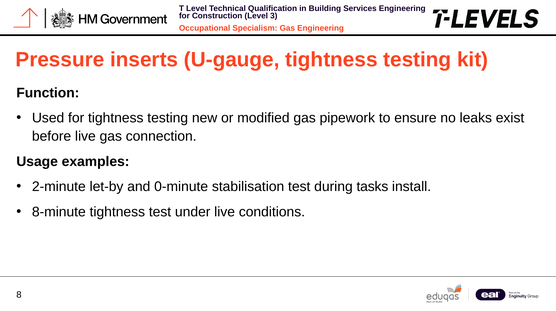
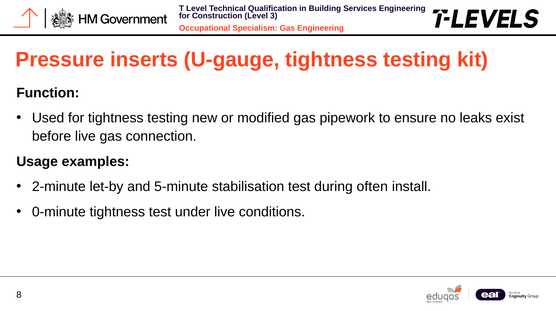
0-minute: 0-minute -> 5-minute
tasks: tasks -> often
8-minute: 8-minute -> 0-minute
